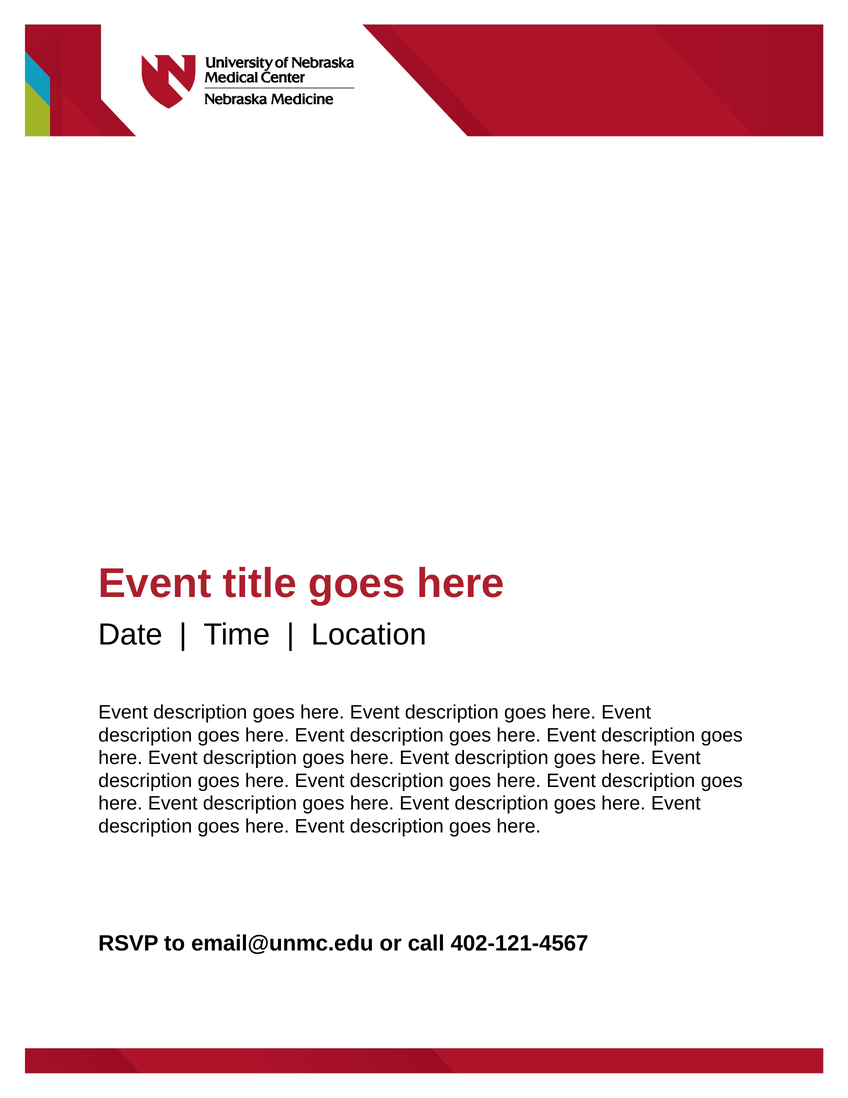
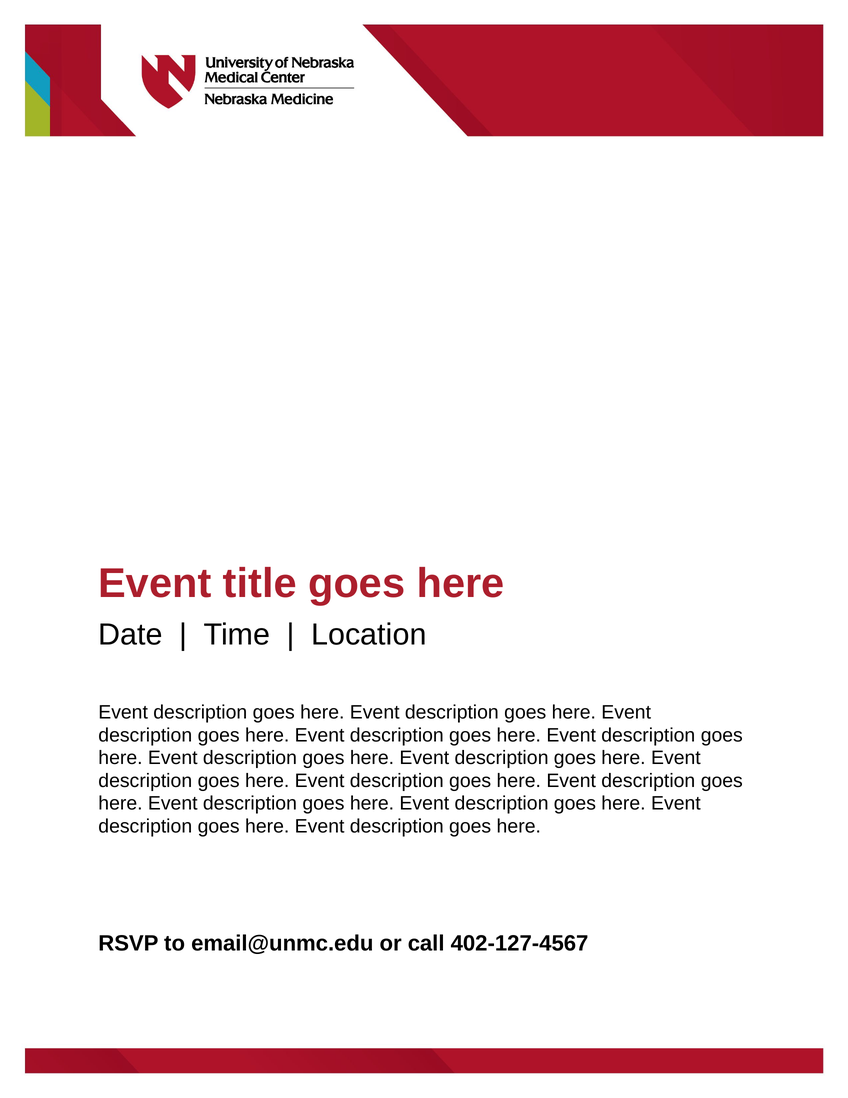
402-121-4567: 402-121-4567 -> 402-127-4567
